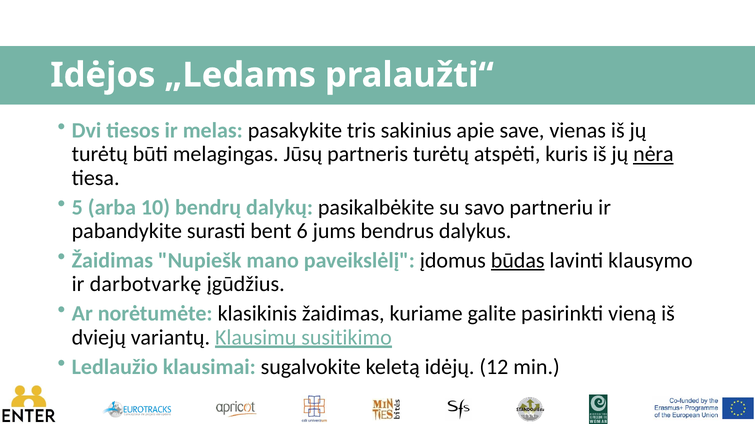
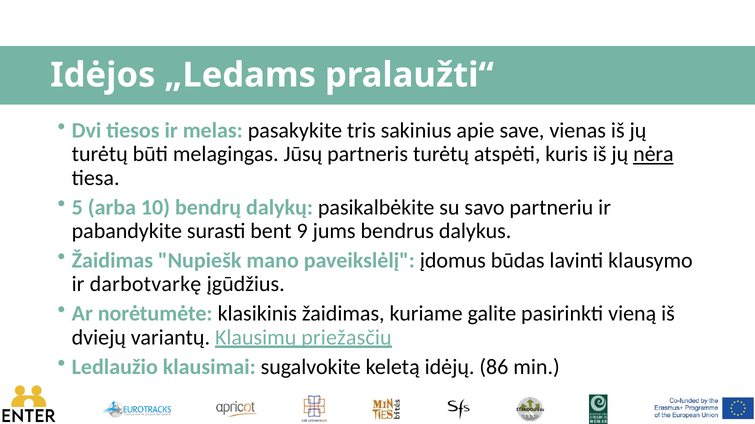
6: 6 -> 9
būdas underline: present -> none
susitikimo: susitikimo -> priežasčių
12: 12 -> 86
